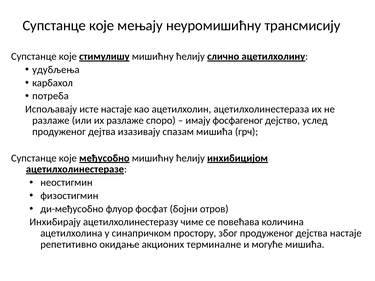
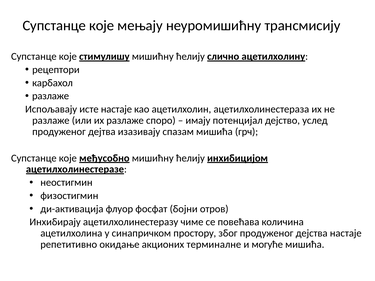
удубљења: удубљења -> рецептори
потреба at (50, 96): потреба -> разлаже
фосфагеног: фосфагеног -> потенцијал
ди-међусобно: ди-међусобно -> ди-активација
